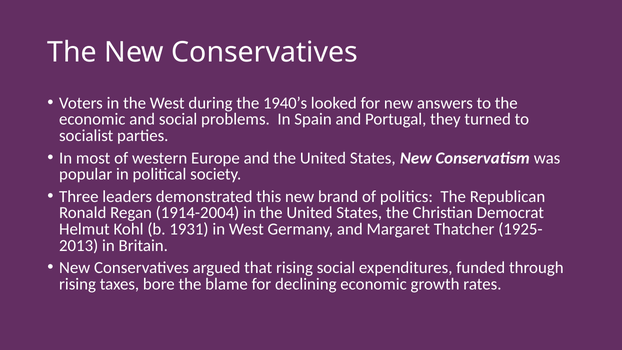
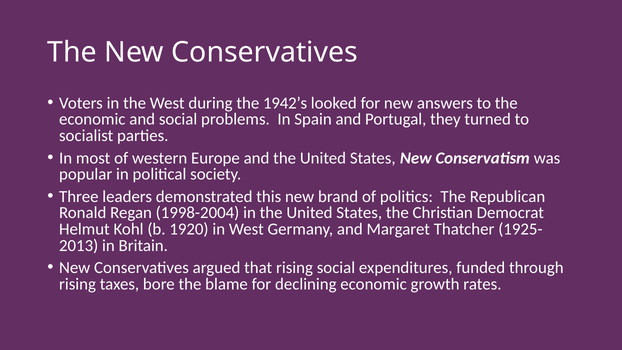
1940’s: 1940’s -> 1942’s
1914-2004: 1914-2004 -> 1998-2004
1931: 1931 -> 1920
